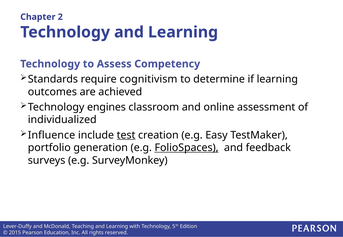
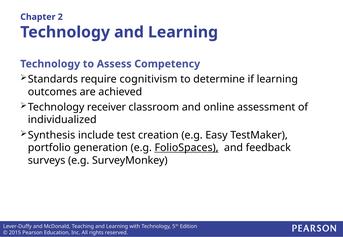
engines: engines -> receiver
Influence: Influence -> Synthesis
test underline: present -> none
